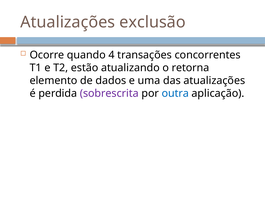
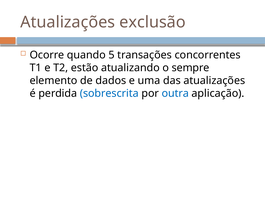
4: 4 -> 5
retorna: retorna -> sempre
sobrescrita colour: purple -> blue
